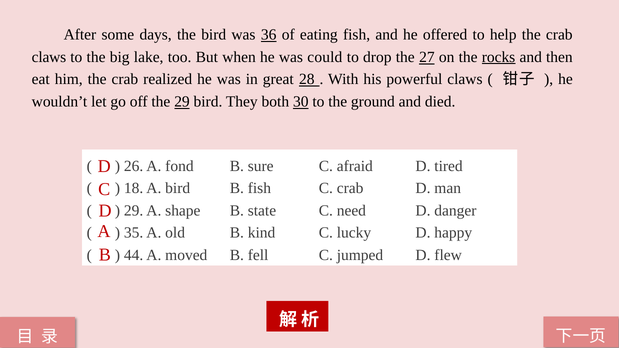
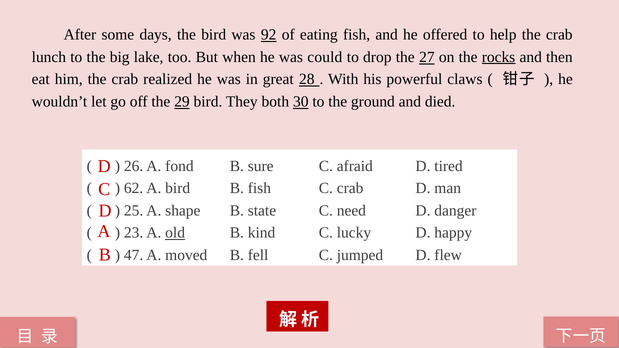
36: 36 -> 92
claws at (49, 57): claws -> lunch
18: 18 -> 62
29 at (134, 211): 29 -> 25
35: 35 -> 23
old underline: none -> present
44: 44 -> 47
